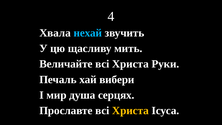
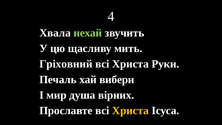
нехай colour: light blue -> light green
Величайте: Величайте -> Гріховний
серцях: серцях -> вірних
